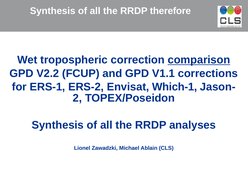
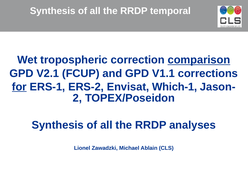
therefore: therefore -> temporal
V2.2: V2.2 -> V2.1
for underline: none -> present
